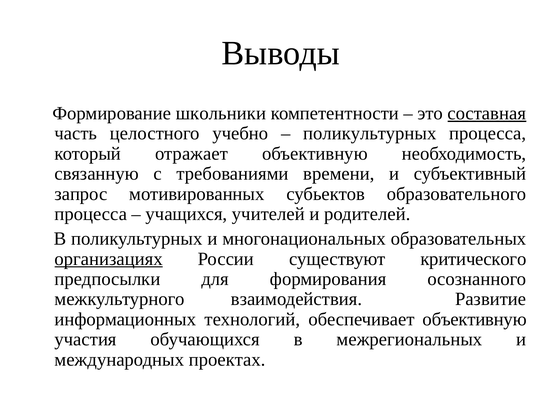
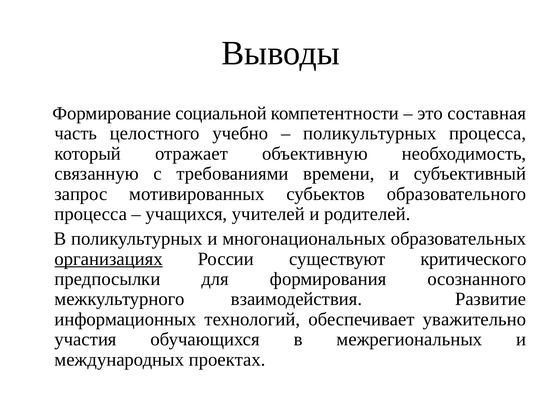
школьники: школьники -> социальной
составная underline: present -> none
обеспечивает объективную: объективную -> уважительно
